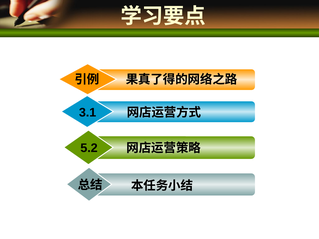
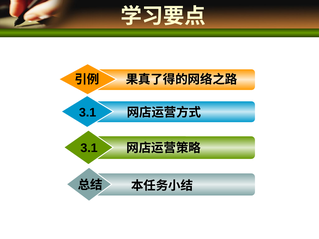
5.2 at (89, 148): 5.2 -> 3.1
